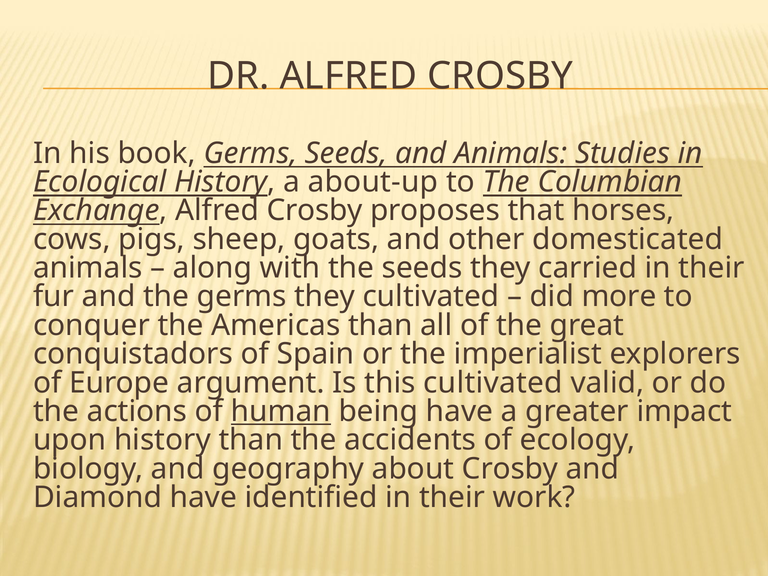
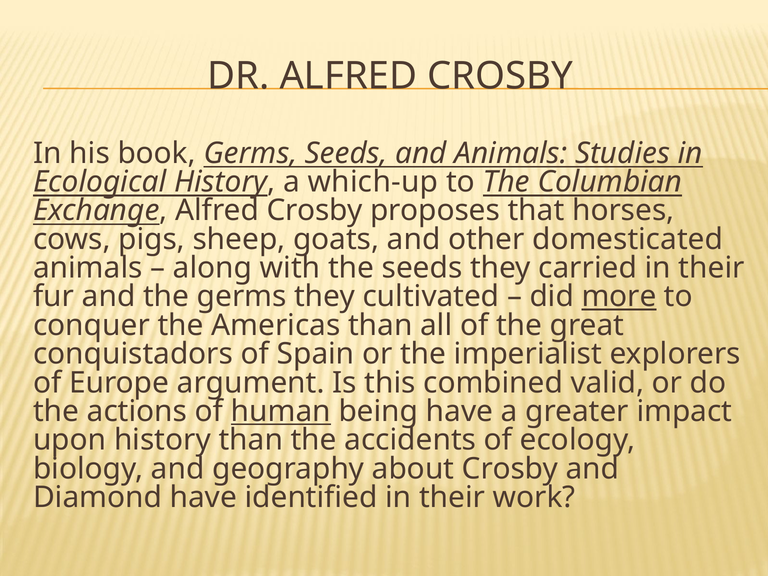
about-up: about-up -> which-up
more underline: none -> present
this cultivated: cultivated -> combined
